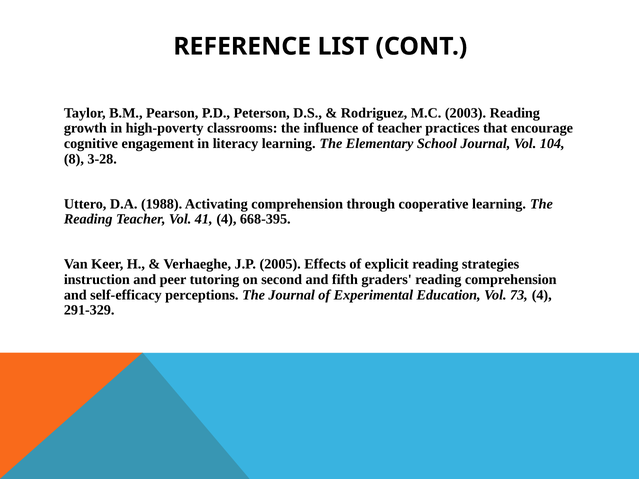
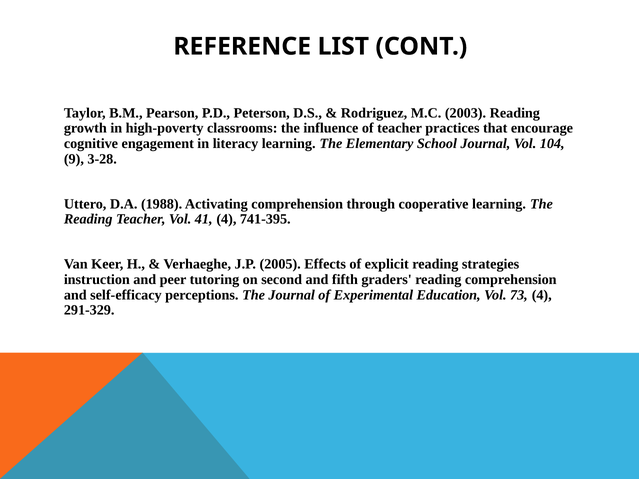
8: 8 -> 9
668-395: 668-395 -> 741-395
